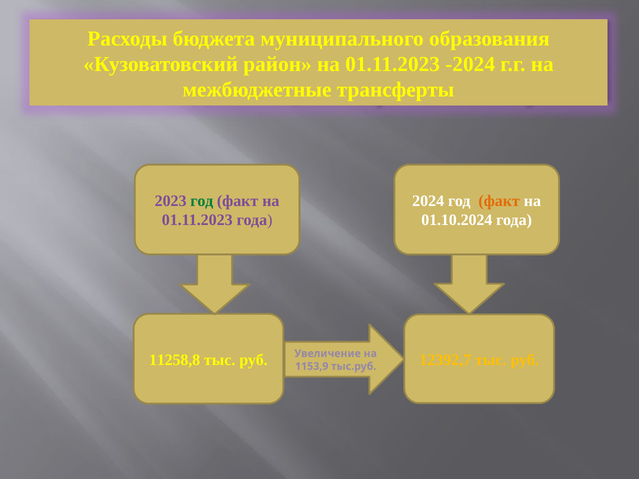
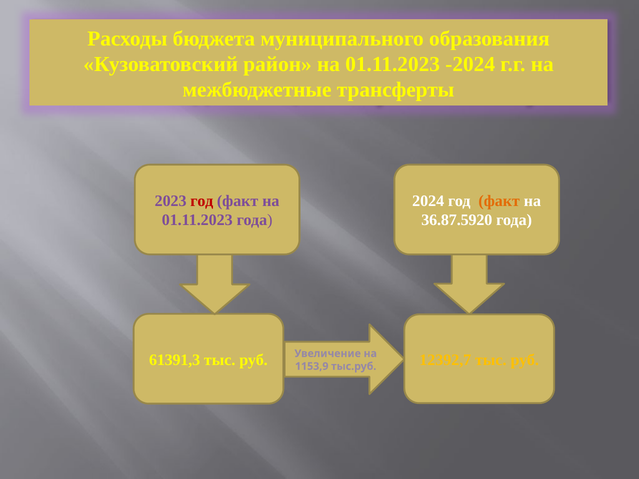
год at (202, 201) colour: green -> red
01.10.2024: 01.10.2024 -> 36.87.5920
11258,8: 11258,8 -> 61391,3
